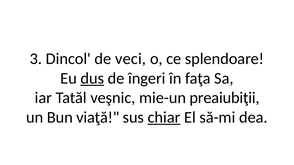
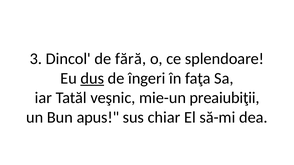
veci: veci -> fără
viaţă: viaţă -> apus
chiar underline: present -> none
